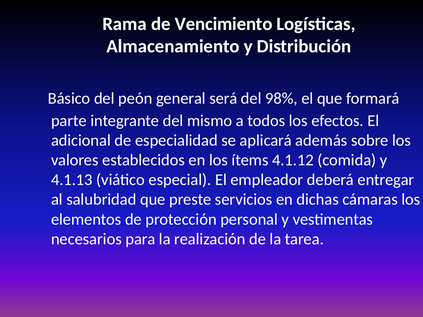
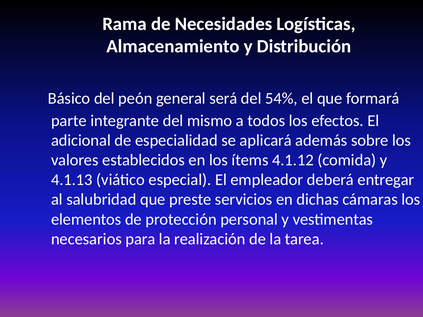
Vencimiento: Vencimiento -> Necesidades
98%: 98% -> 54%
